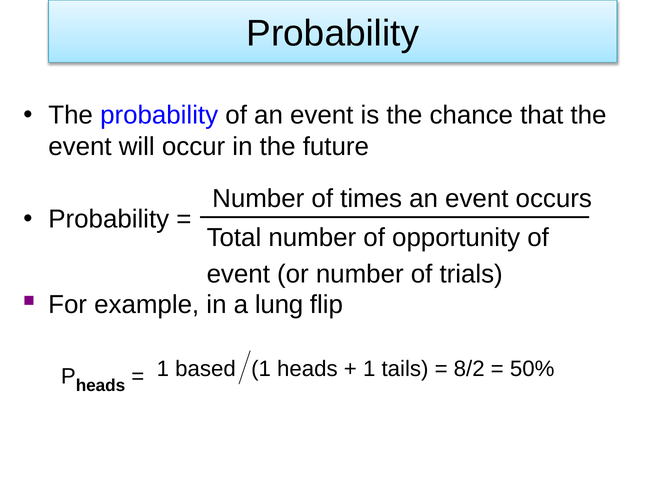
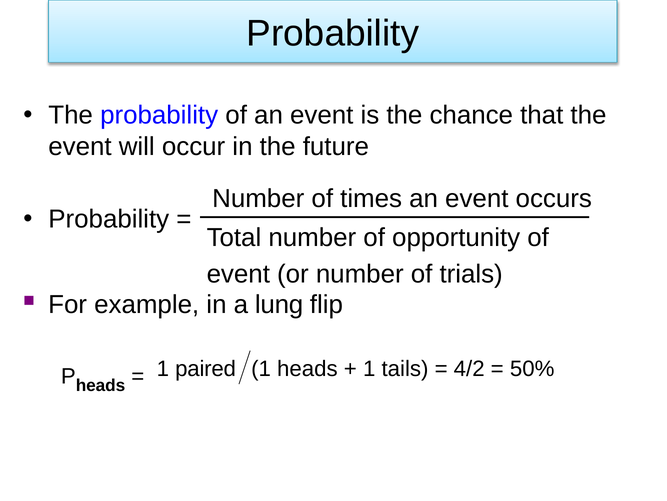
8/2: 8/2 -> 4/2
based: based -> paired
